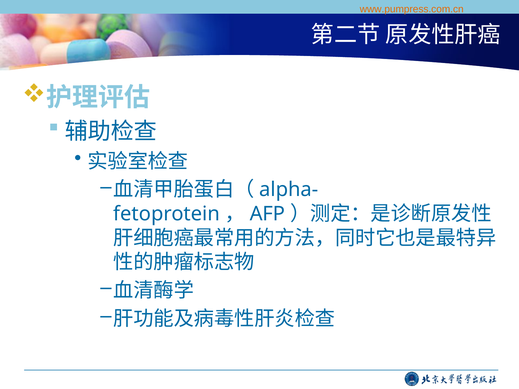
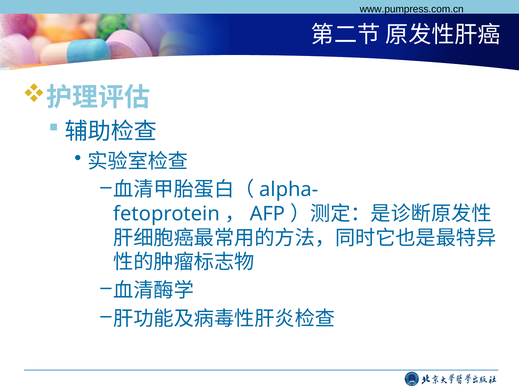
www.pumpress.com.cn colour: orange -> black
